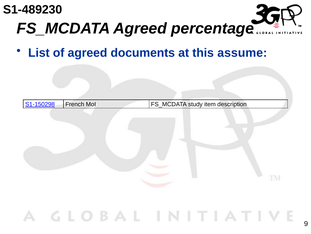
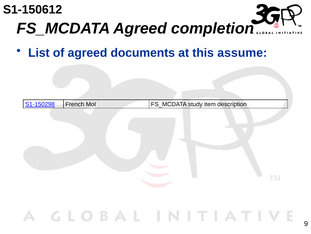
S1-489230: S1-489230 -> S1-150612
percentage: percentage -> completion
